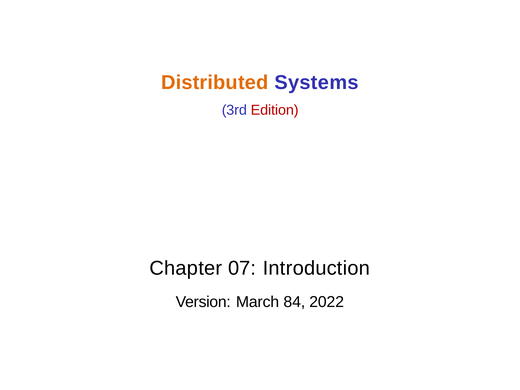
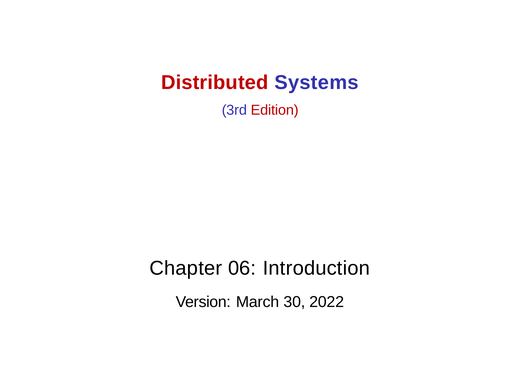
Distributed colour: orange -> red
07: 07 -> 06
84: 84 -> 30
